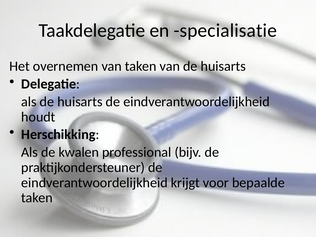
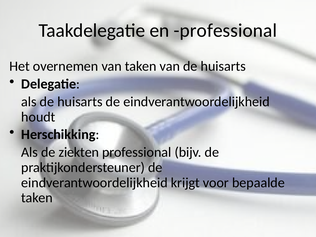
en specialisatie: specialisatie -> professional
kwalen: kwalen -> ziekten
